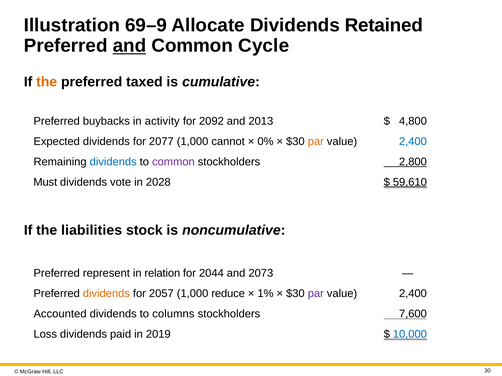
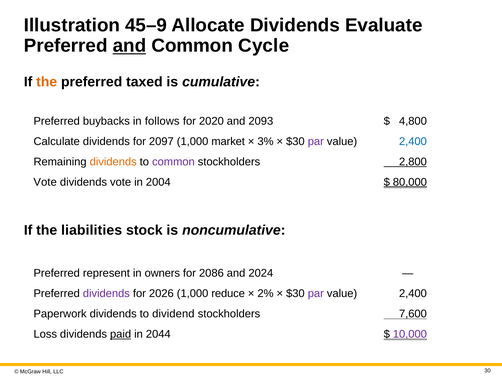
69–9: 69–9 -> 45–9
Retained: Retained -> Evaluate
activity: activity -> follows
2092: 2092 -> 2020
2013: 2013 -> 2093
Expected: Expected -> Calculate
2077: 2077 -> 2097
cannot: cannot -> market
0%: 0% -> 3%
par at (316, 142) colour: orange -> purple
dividends at (113, 162) colour: blue -> orange
Must at (45, 182): Must -> Vote
2028: 2028 -> 2004
59,610: 59,610 -> 80,000
relation: relation -> owners
2044: 2044 -> 2086
2073: 2073 -> 2024
dividends at (106, 294) colour: orange -> purple
2057: 2057 -> 2026
1%: 1% -> 2%
Accounted: Accounted -> Paperwork
columns: columns -> dividend
paid underline: none -> present
2019: 2019 -> 2044
10,000 colour: blue -> purple
